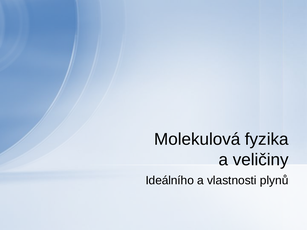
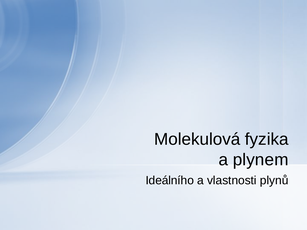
veličiny: veličiny -> plynem
